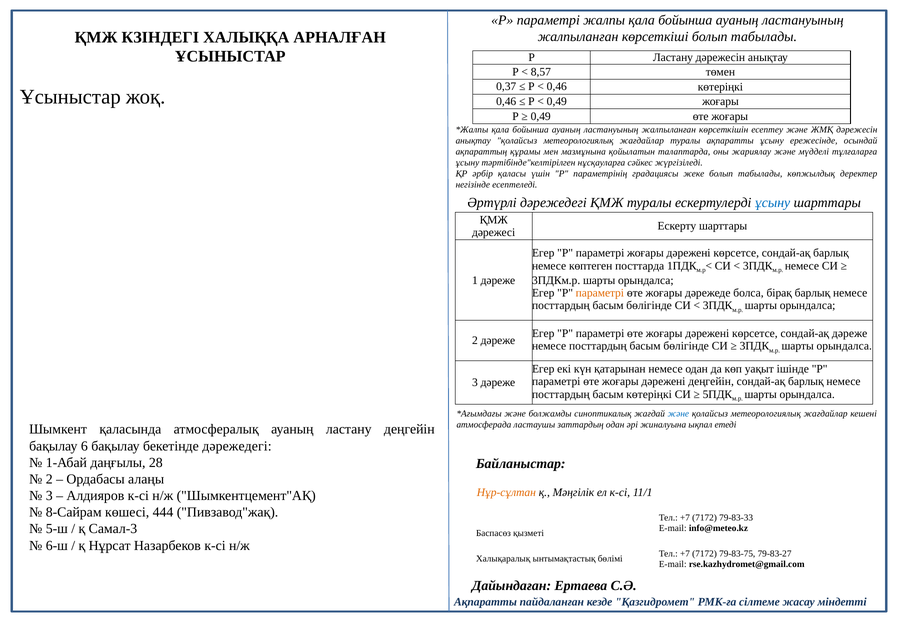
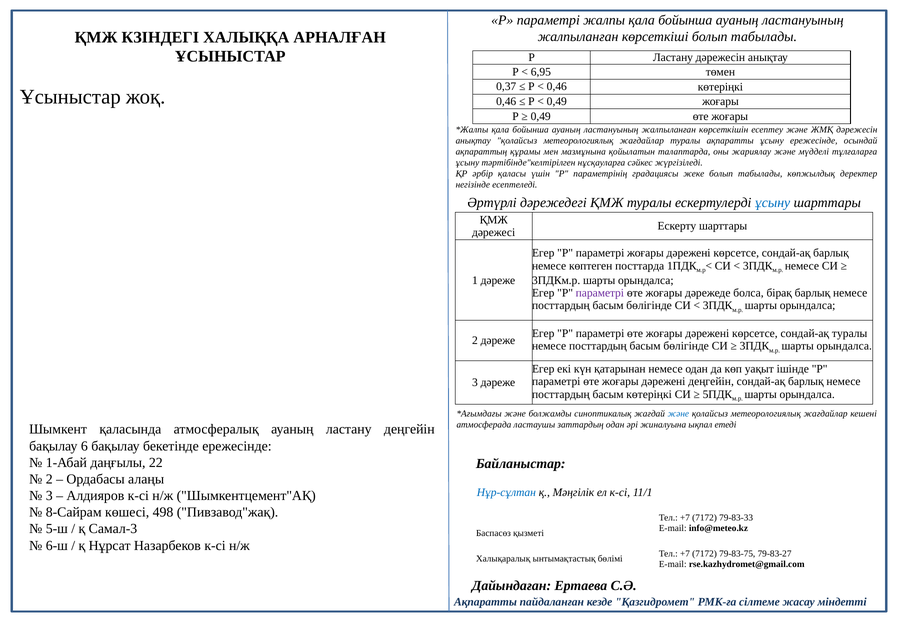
8,57: 8,57 -> 6,95
параметрі at (600, 293) colour: orange -> purple
сондай-ақ дәреже: дәреже -> туралы
бекетінде дәрежедегі: дәрежедегі -> ережесінде
28: 28 -> 22
Нұр-сұлтан colour: orange -> blue
444: 444 -> 498
